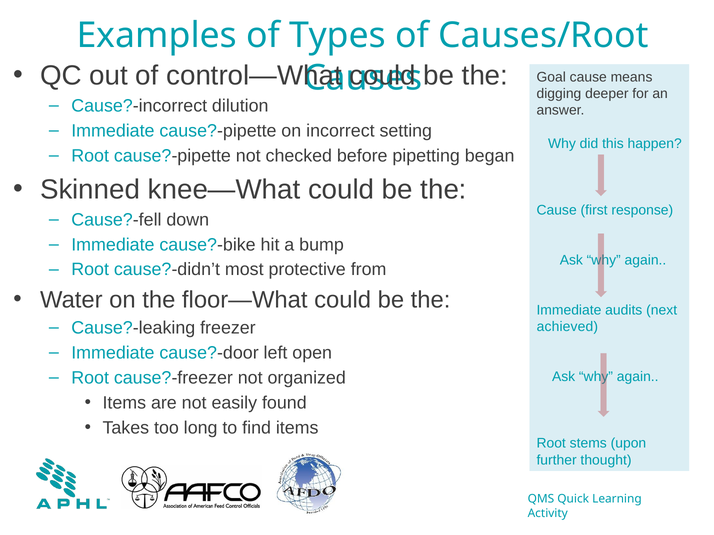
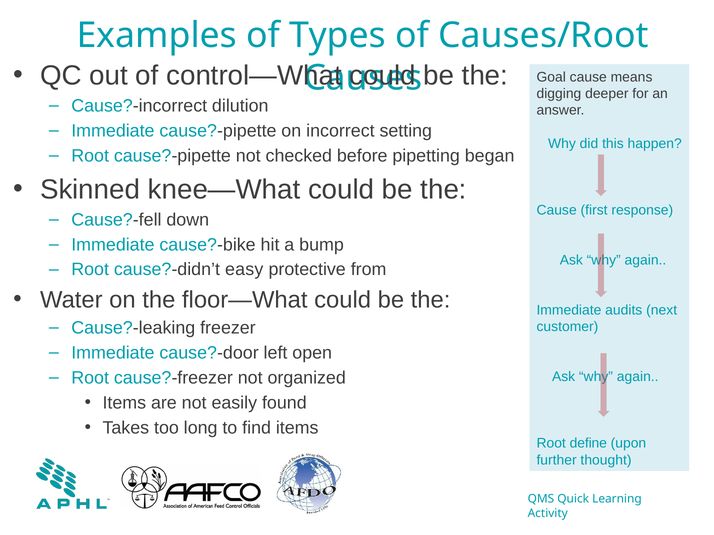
most: most -> easy
achieved: achieved -> customer
stems: stems -> define
